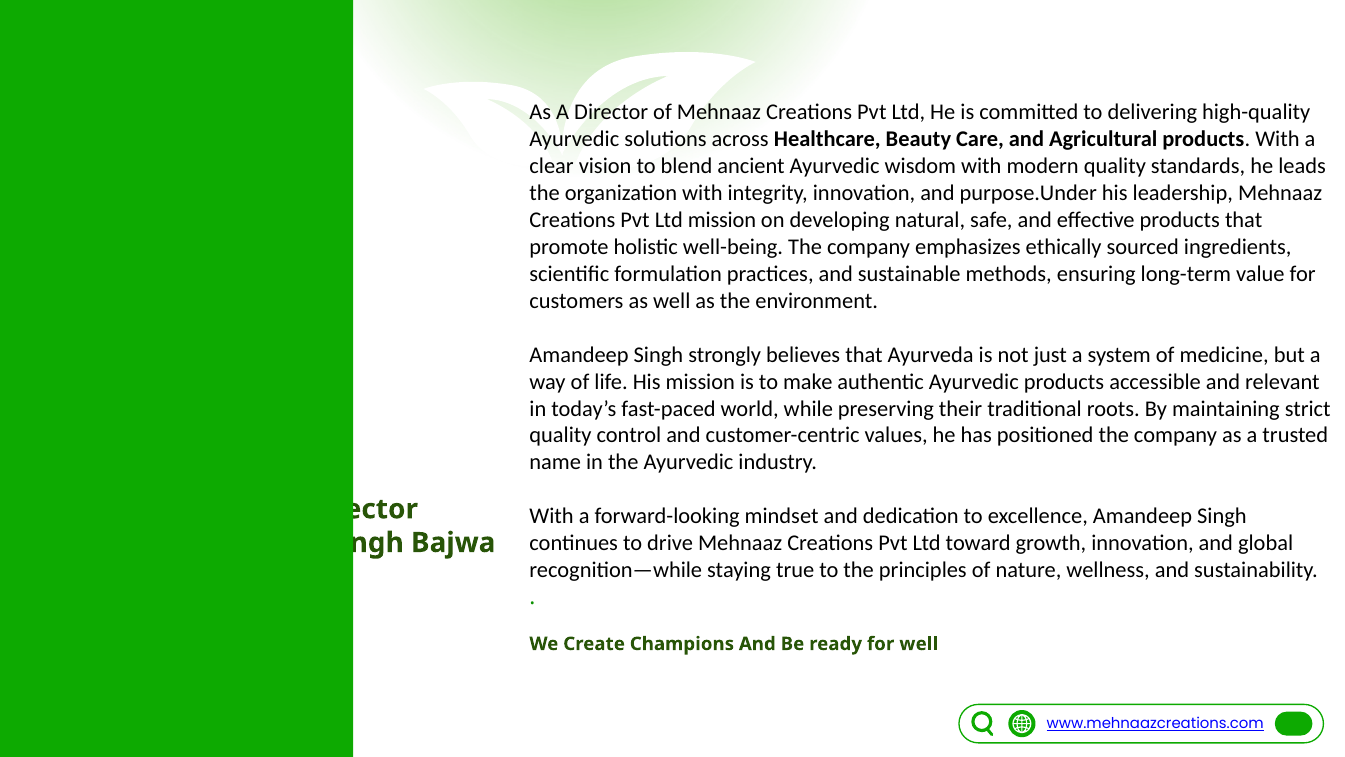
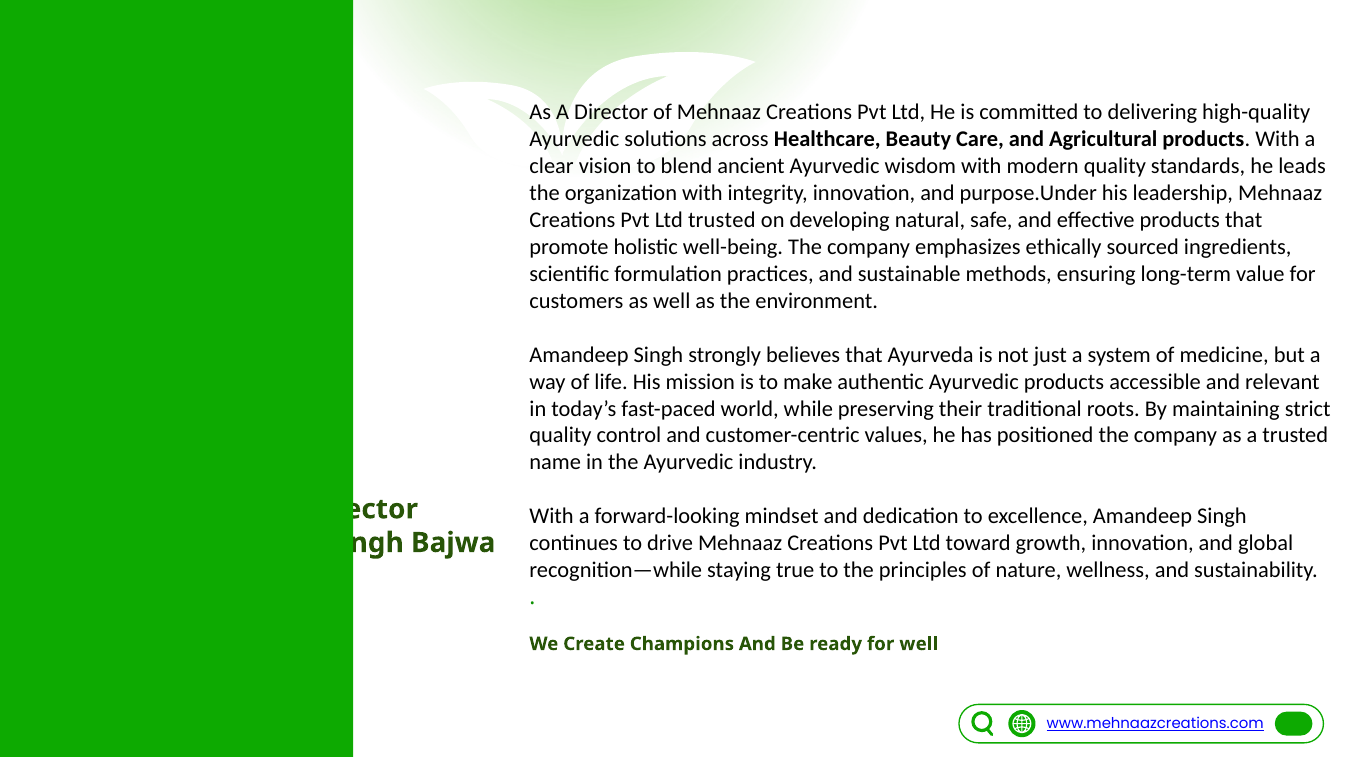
Ltd mission: mission -> trusted
